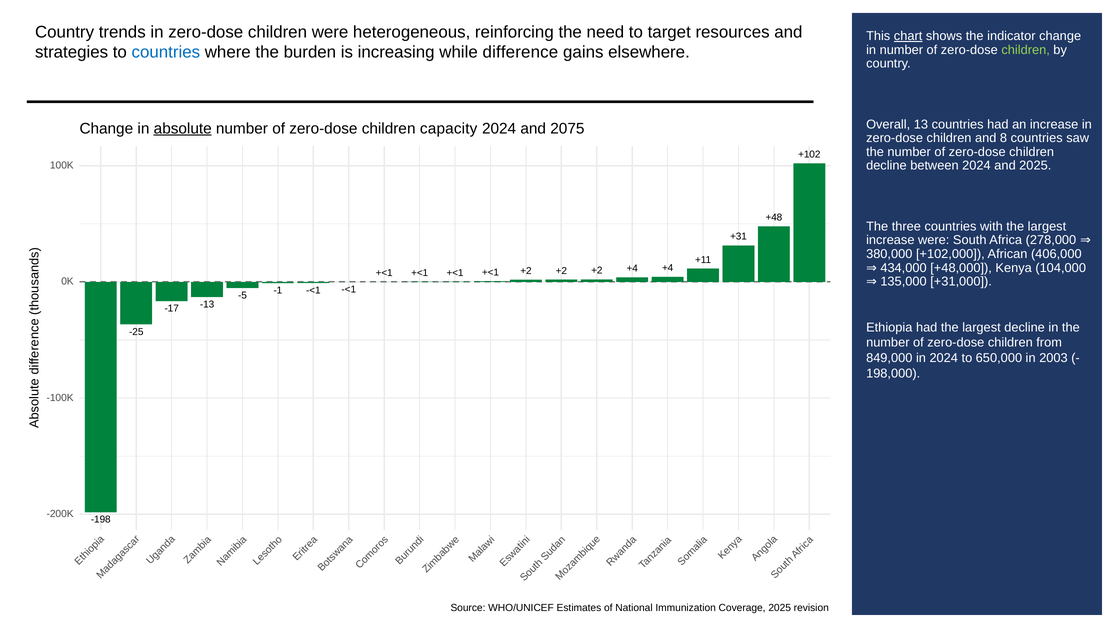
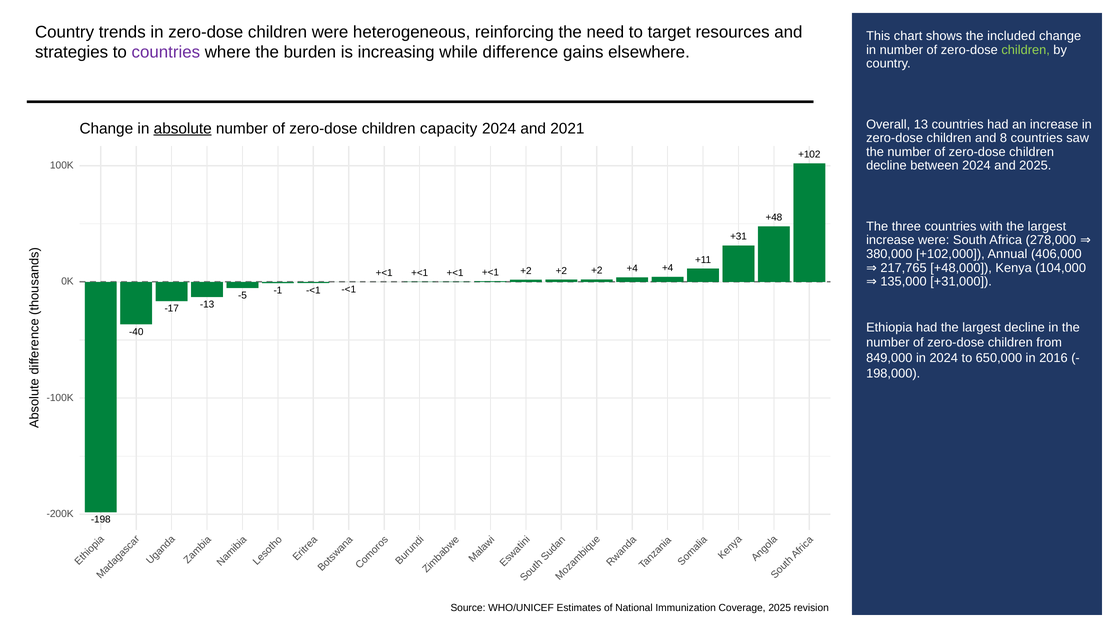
chart underline: present -> none
indicator: indicator -> included
countries at (166, 52) colour: blue -> purple
2075: 2075 -> 2021
African: African -> Annual
434,000: 434,000 -> 217,765
-25: -25 -> -40
2003: 2003 -> 2016
